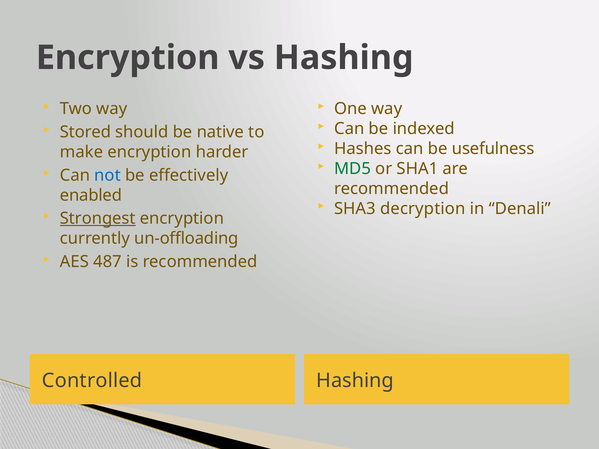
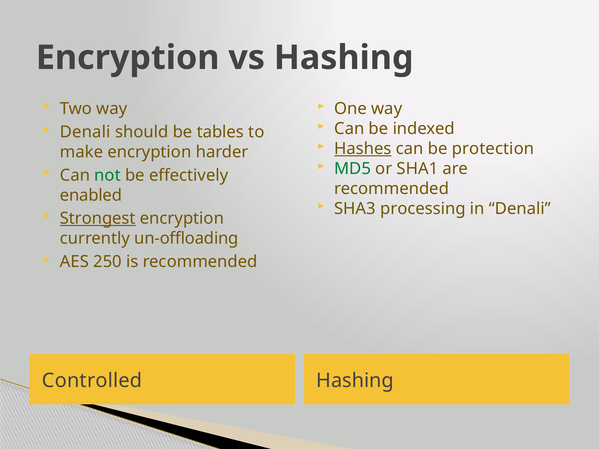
Stored at (85, 132): Stored -> Denali
native: native -> tables
Hashes underline: none -> present
usefulness: usefulness -> protection
not colour: blue -> green
decryption: decryption -> processing
487: 487 -> 250
